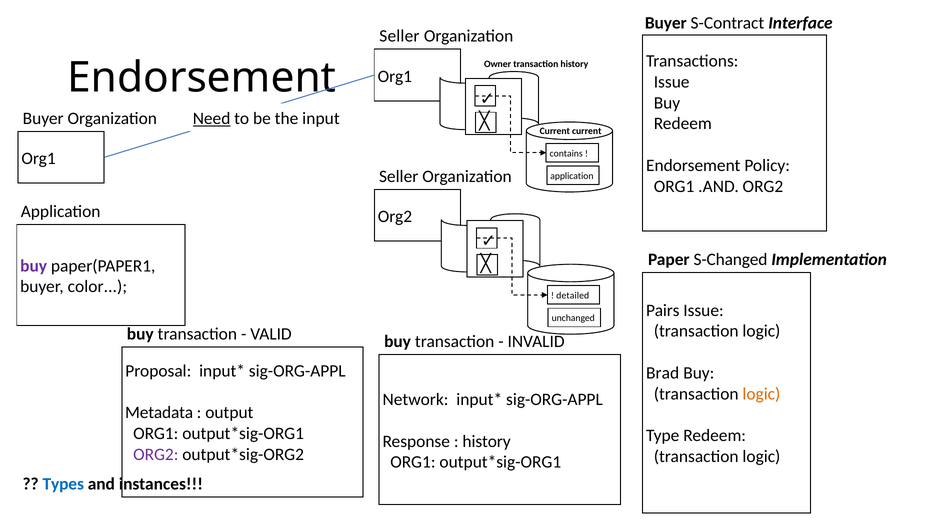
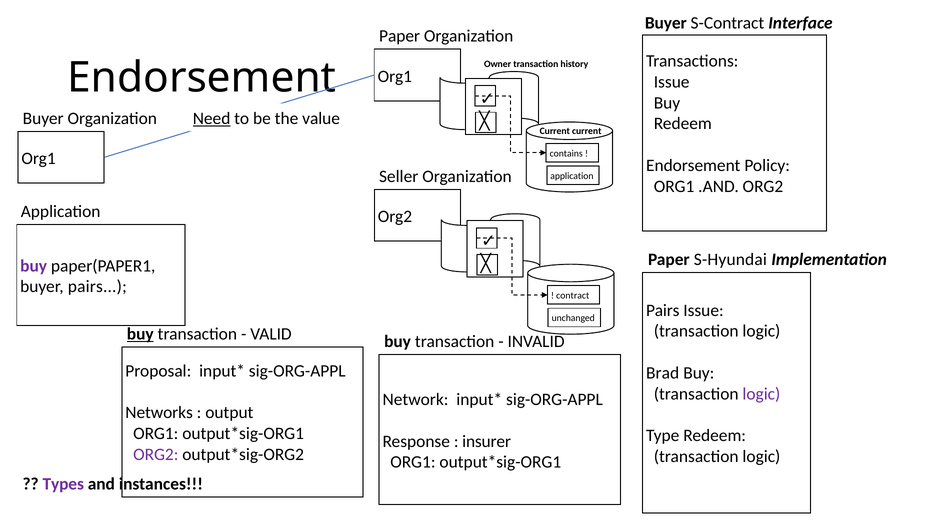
Seller at (399, 36): Seller -> Paper
input: input -> value
S-Changed: S-Changed -> S-Hyundai
buyer color: color -> pairs
detailed: detailed -> contract
buy at (140, 334) underline: none -> present
logic at (761, 394) colour: orange -> purple
Metadata: Metadata -> Networks
history at (487, 441): history -> insurer
Types colour: blue -> purple
